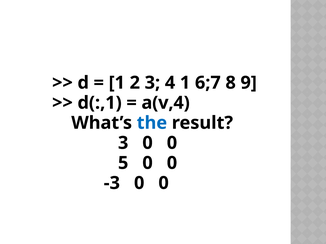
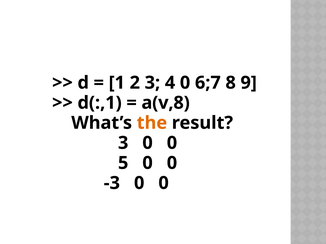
4 1: 1 -> 0
a(v,4: a(v,4 -> a(v,8
the colour: blue -> orange
